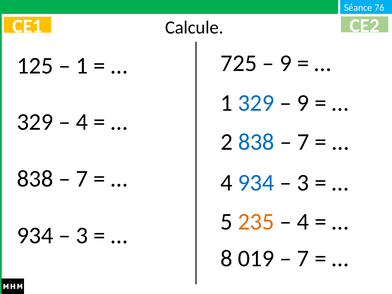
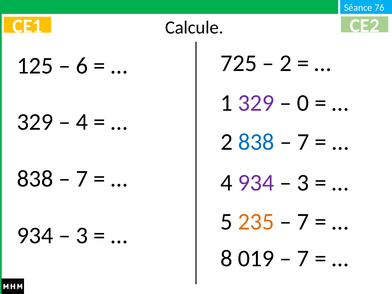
9 at (286, 63): 9 -> 2
1 at (82, 66): 1 -> 6
329 at (256, 103) colour: blue -> purple
9 at (303, 103): 9 -> 0
934 at (256, 183) colour: blue -> purple
4 at (303, 222): 4 -> 7
